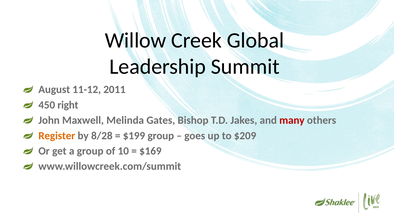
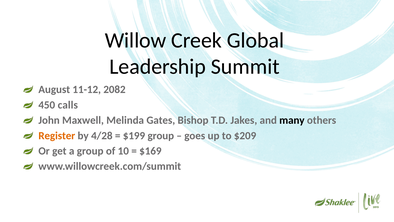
2011: 2011 -> 2082
right: right -> calls
many colour: red -> black
8/28: 8/28 -> 4/28
